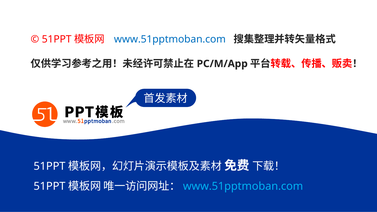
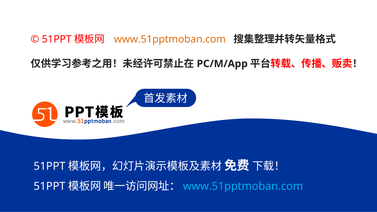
www.51pptmoban.com at (170, 39) colour: blue -> orange
